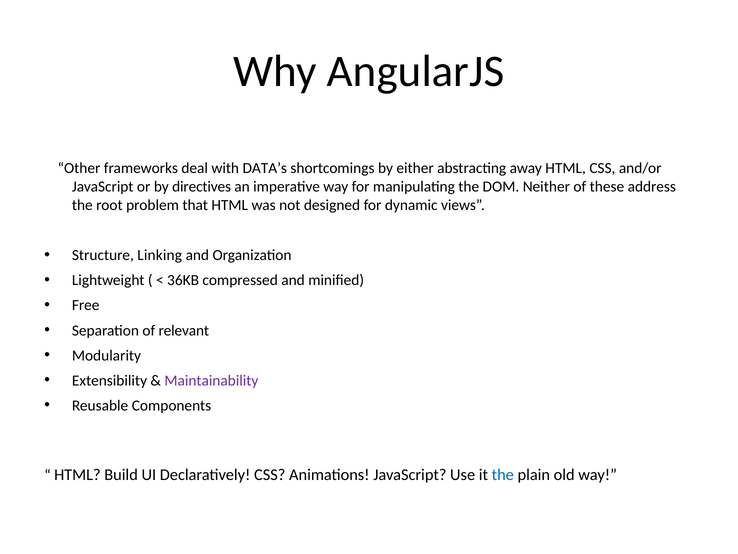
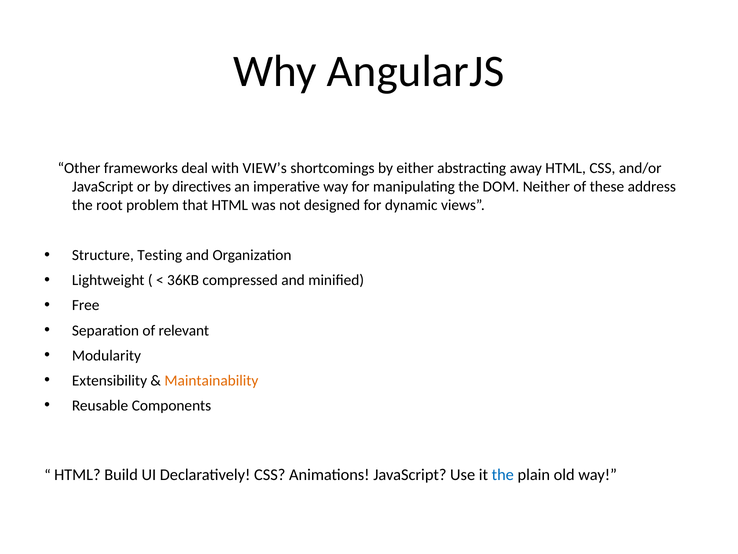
DATA’s: DATA’s -> VIEW’s
Linking: Linking -> Testing
Maintainability colour: purple -> orange
